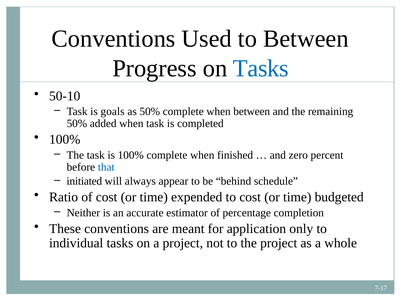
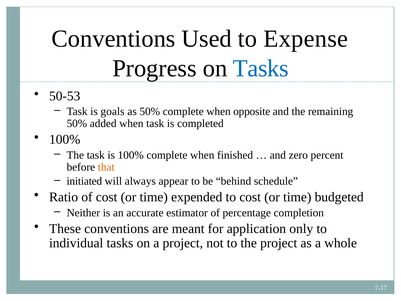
to Between: Between -> Expense
50-10: 50-10 -> 50-53
when between: between -> opposite
that colour: blue -> orange
